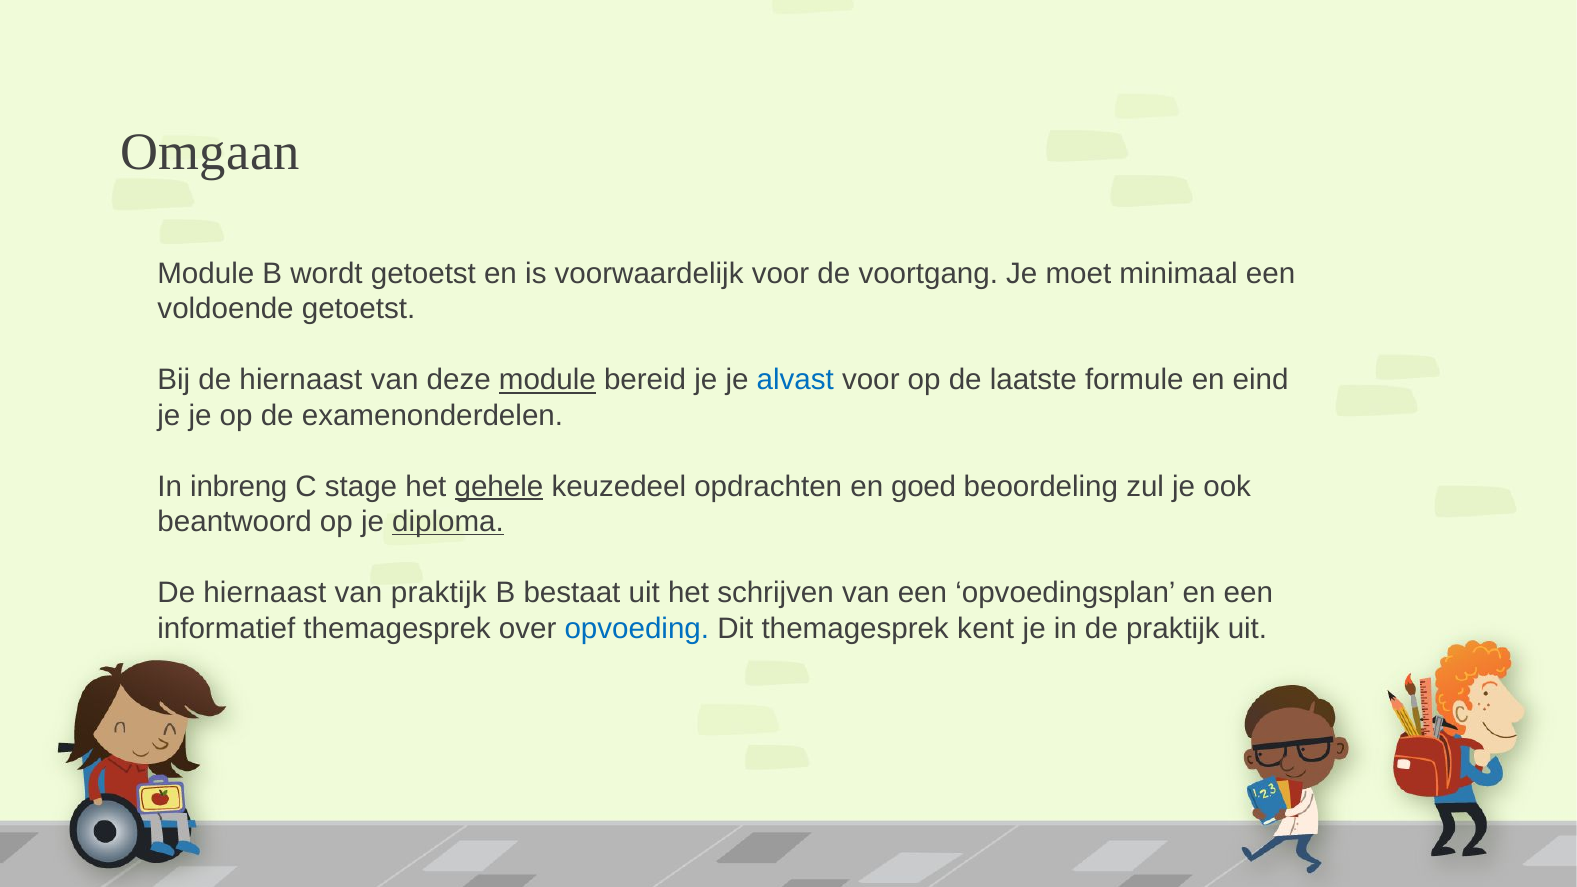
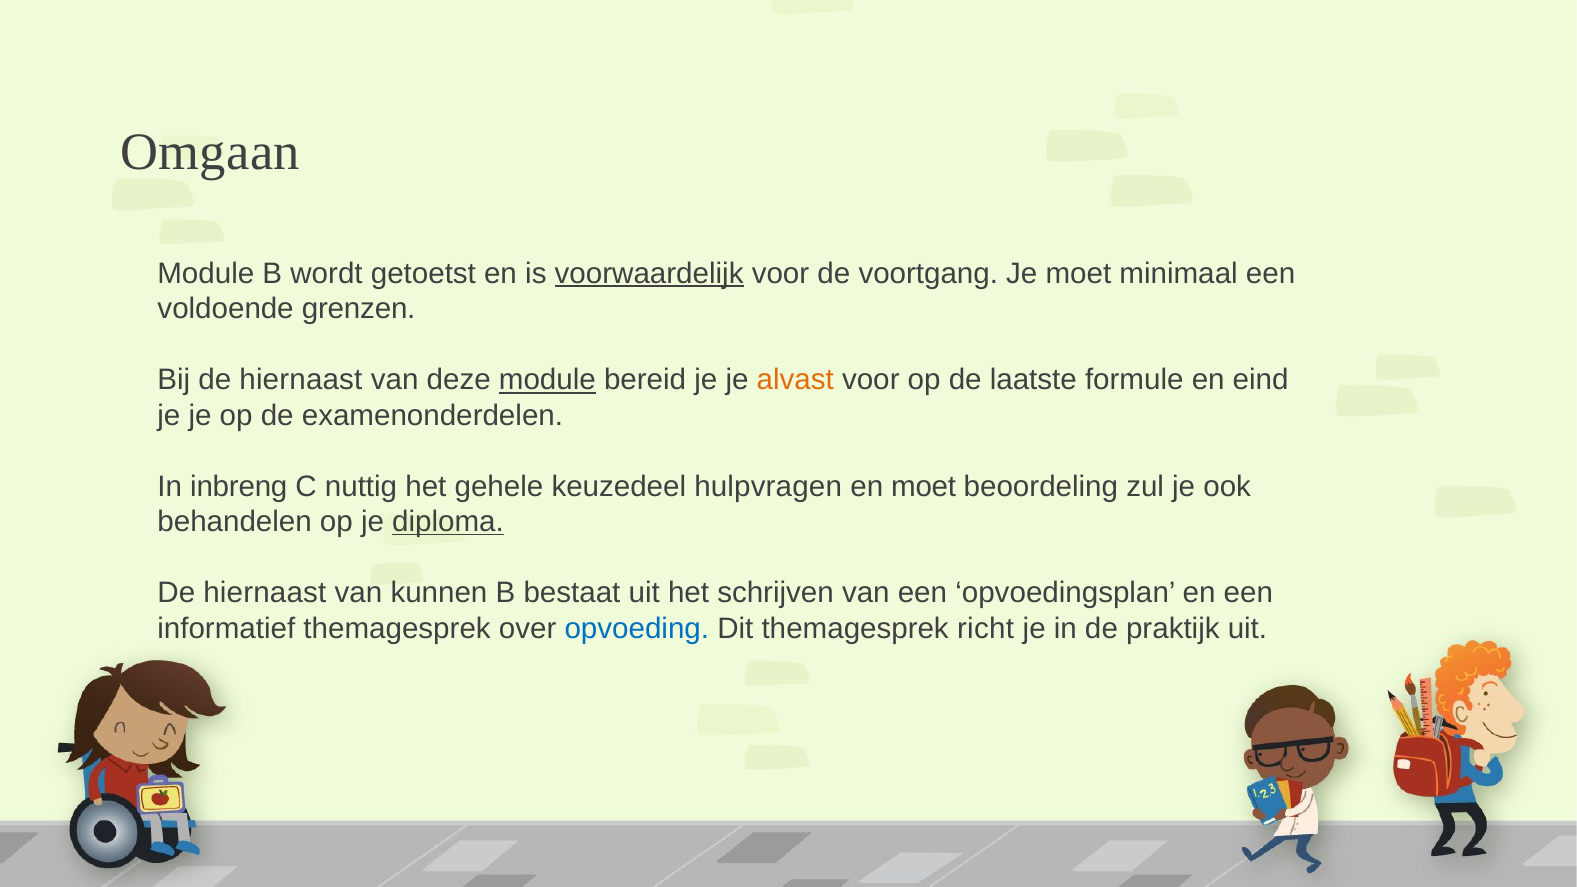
voorwaardelijk underline: none -> present
voldoende getoetst: getoetst -> grenzen
alvast colour: blue -> orange
stage: stage -> nuttig
gehele underline: present -> none
opdrachten: opdrachten -> hulpvragen
en goed: goed -> moet
beantwoord: beantwoord -> behandelen
van praktijk: praktijk -> kunnen
kent: kent -> richt
